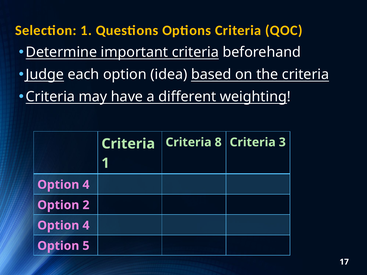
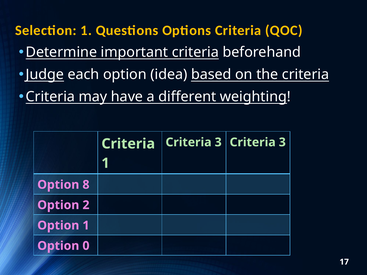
8 at (218, 142): 8 -> 3
4 at (86, 185): 4 -> 8
4 at (86, 226): 4 -> 1
5: 5 -> 0
